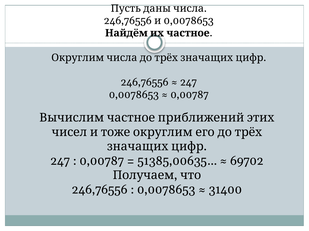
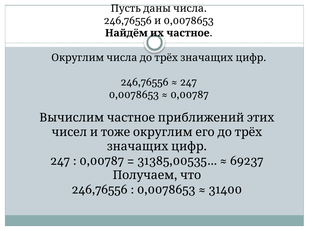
51385,00635…: 51385,00635… -> 31385,00535…
69702: 69702 -> 69237
